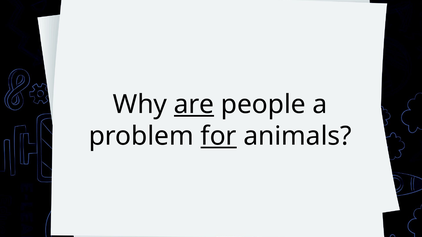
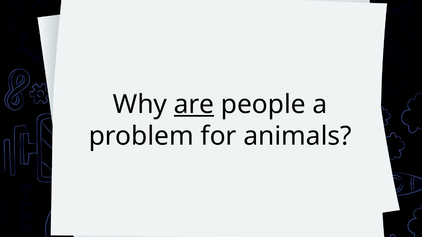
for underline: present -> none
